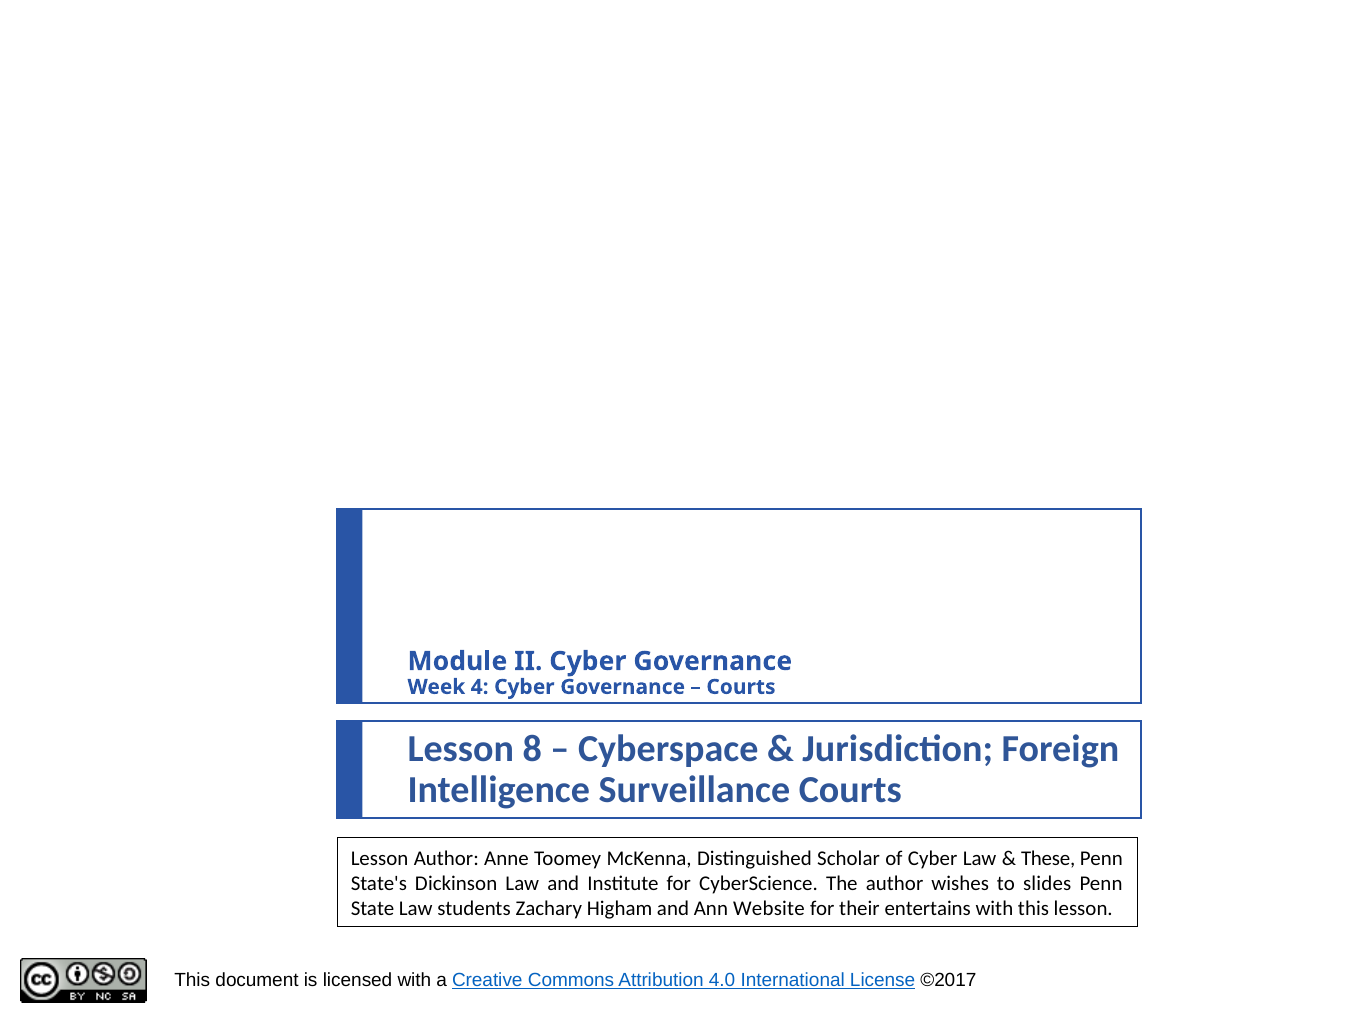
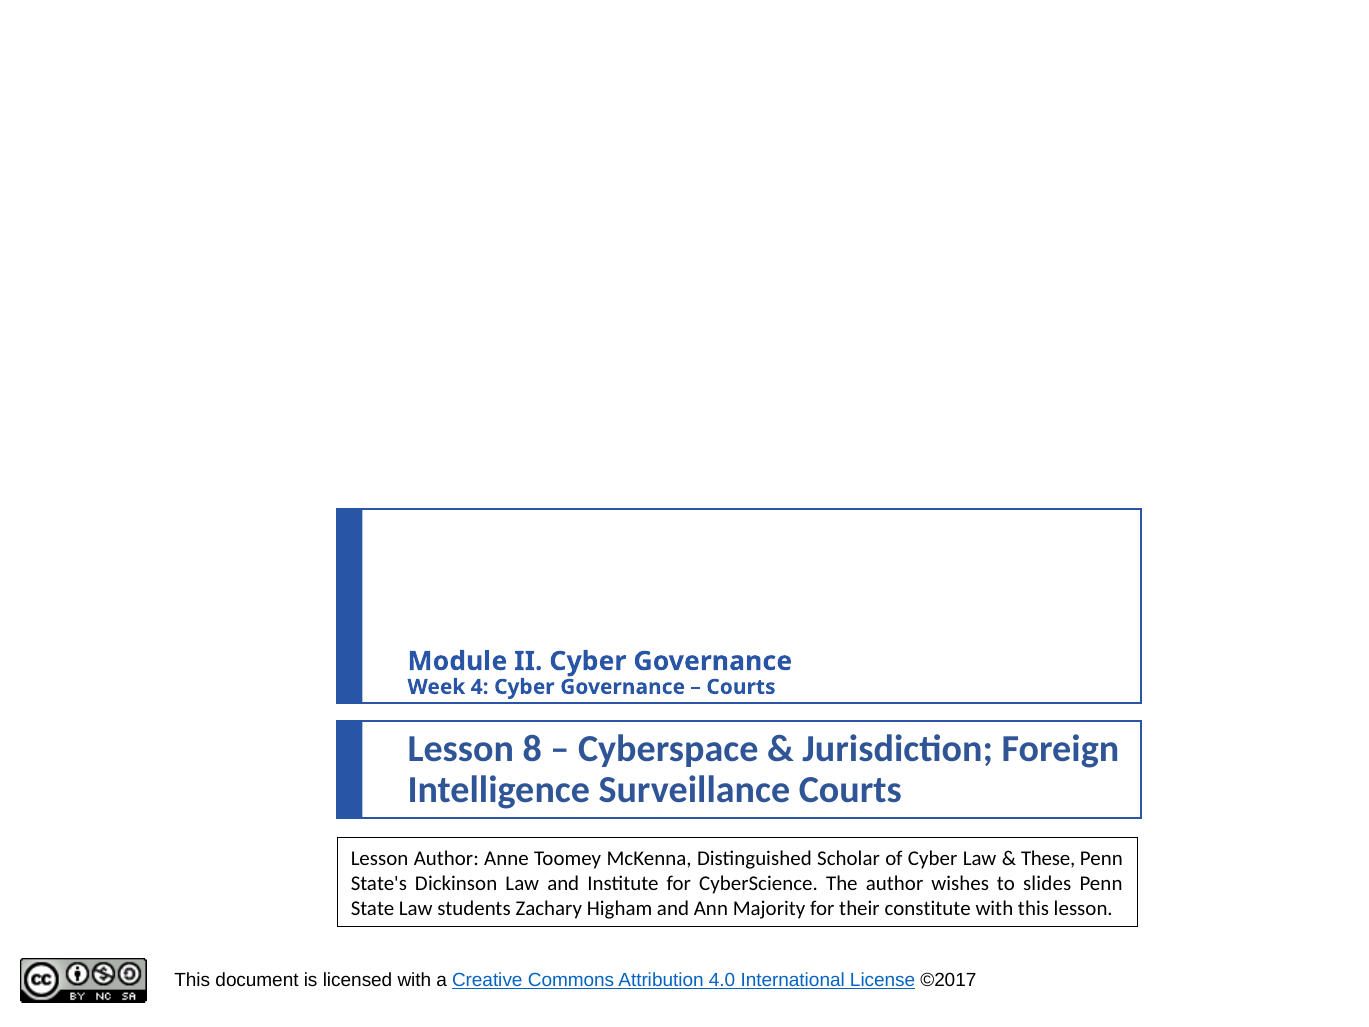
Website: Website -> Majority
entertains: entertains -> constitute
